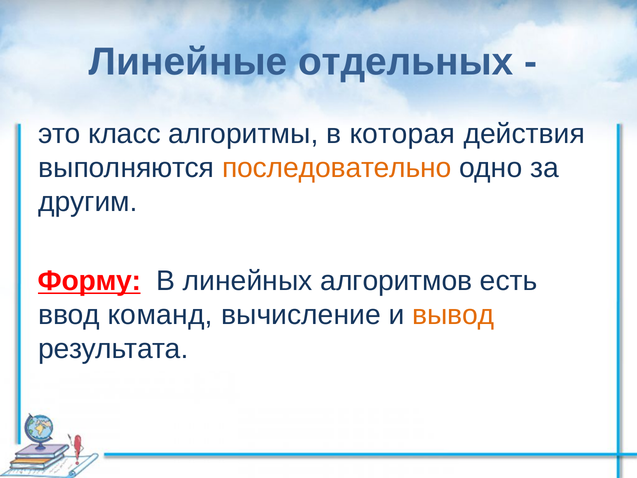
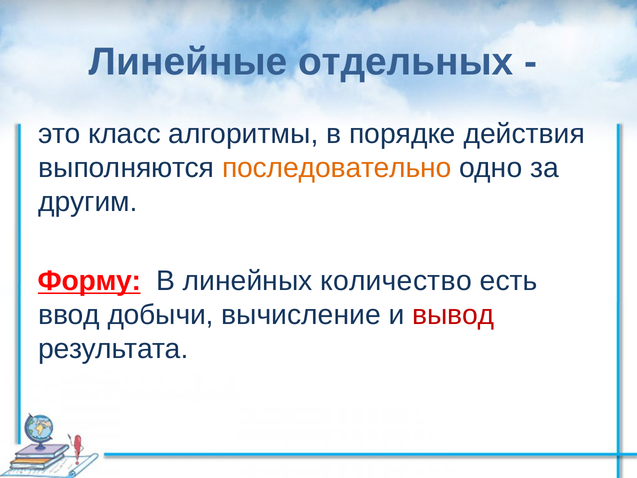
которая: которая -> порядке
алгоритмов: алгоритмов -> количество
команд: команд -> добычи
вывод colour: orange -> red
